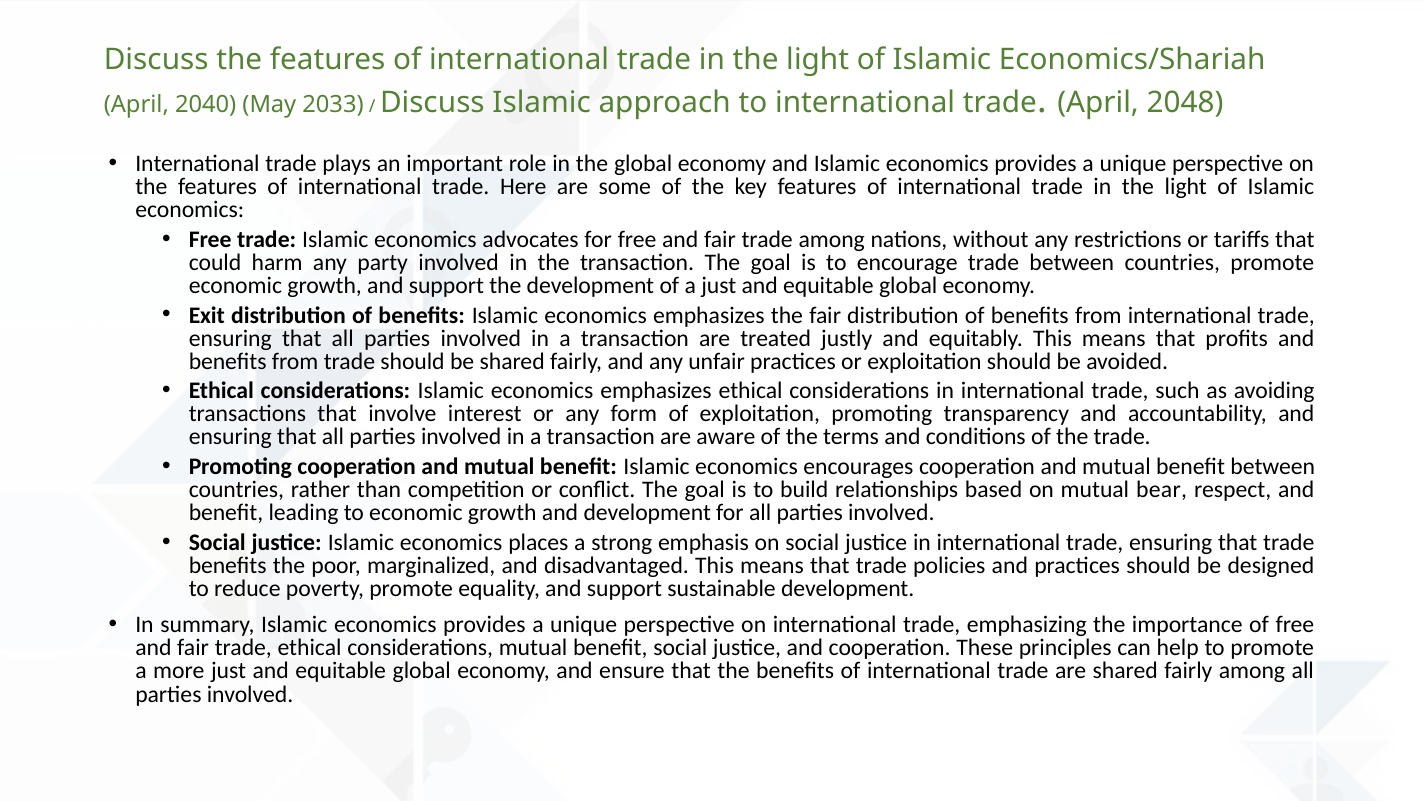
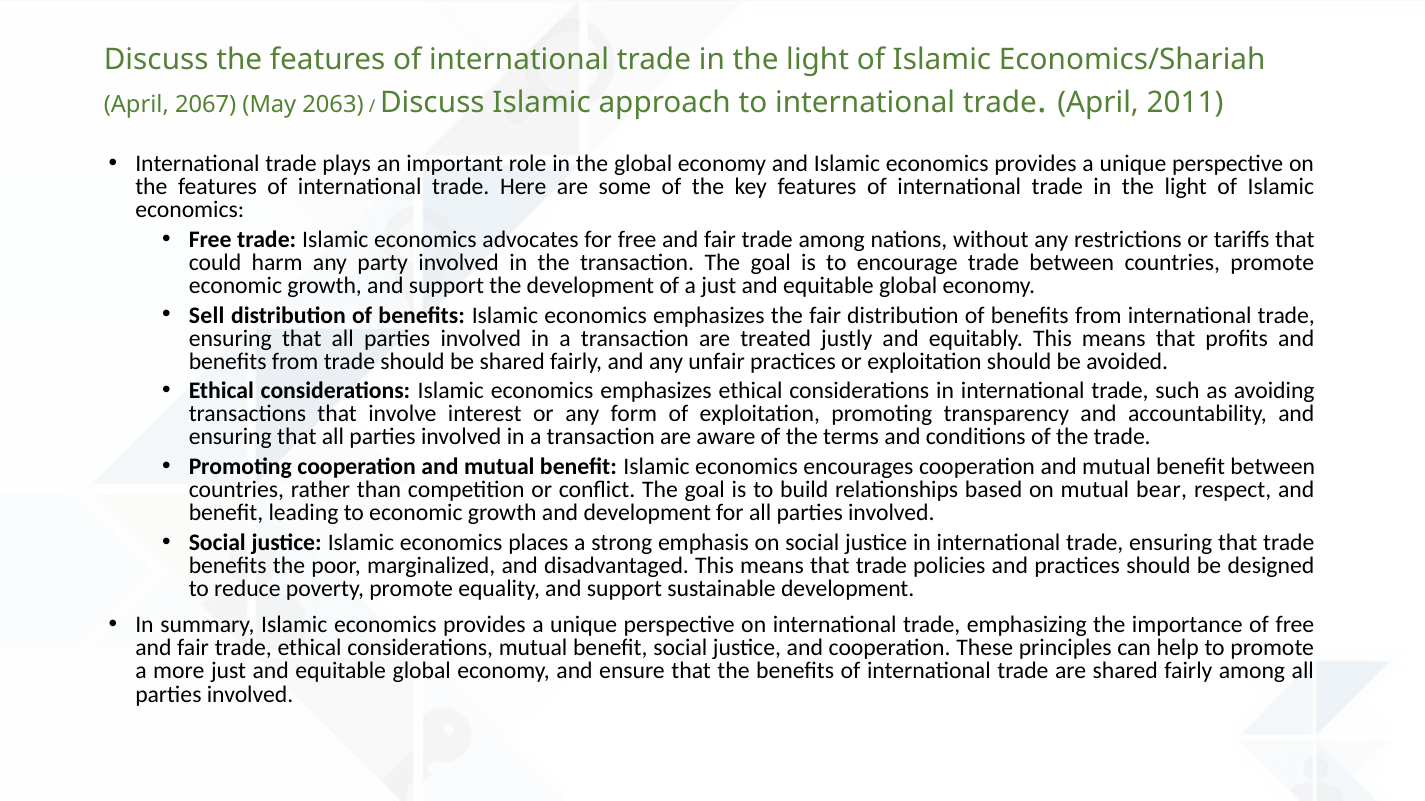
2040: 2040 -> 2067
2033: 2033 -> 2063
2048: 2048 -> 2011
Exit: Exit -> Sell
